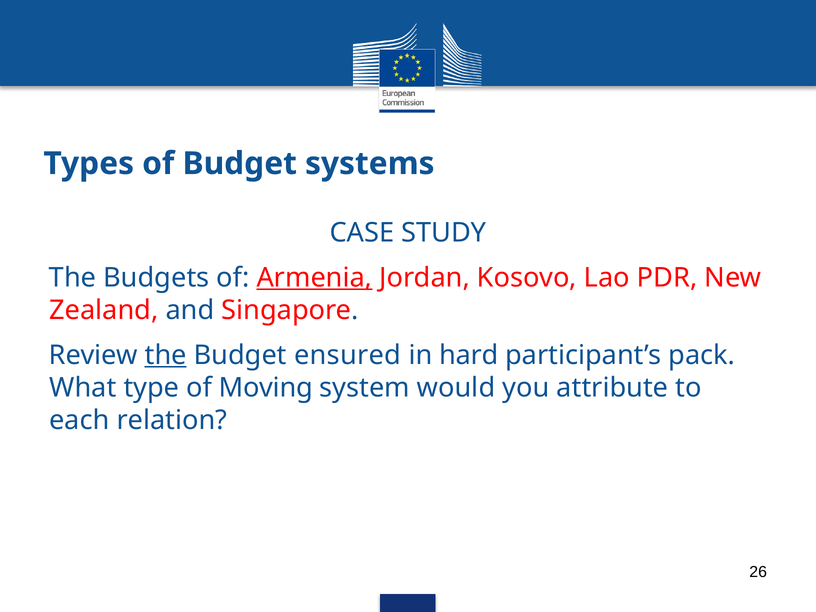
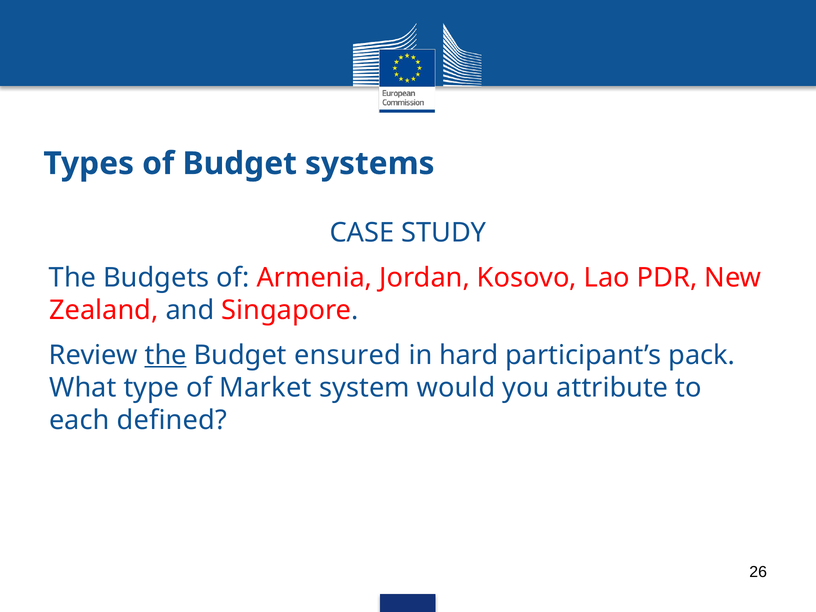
Armenia underline: present -> none
Moving: Moving -> Market
relation: relation -> defined
